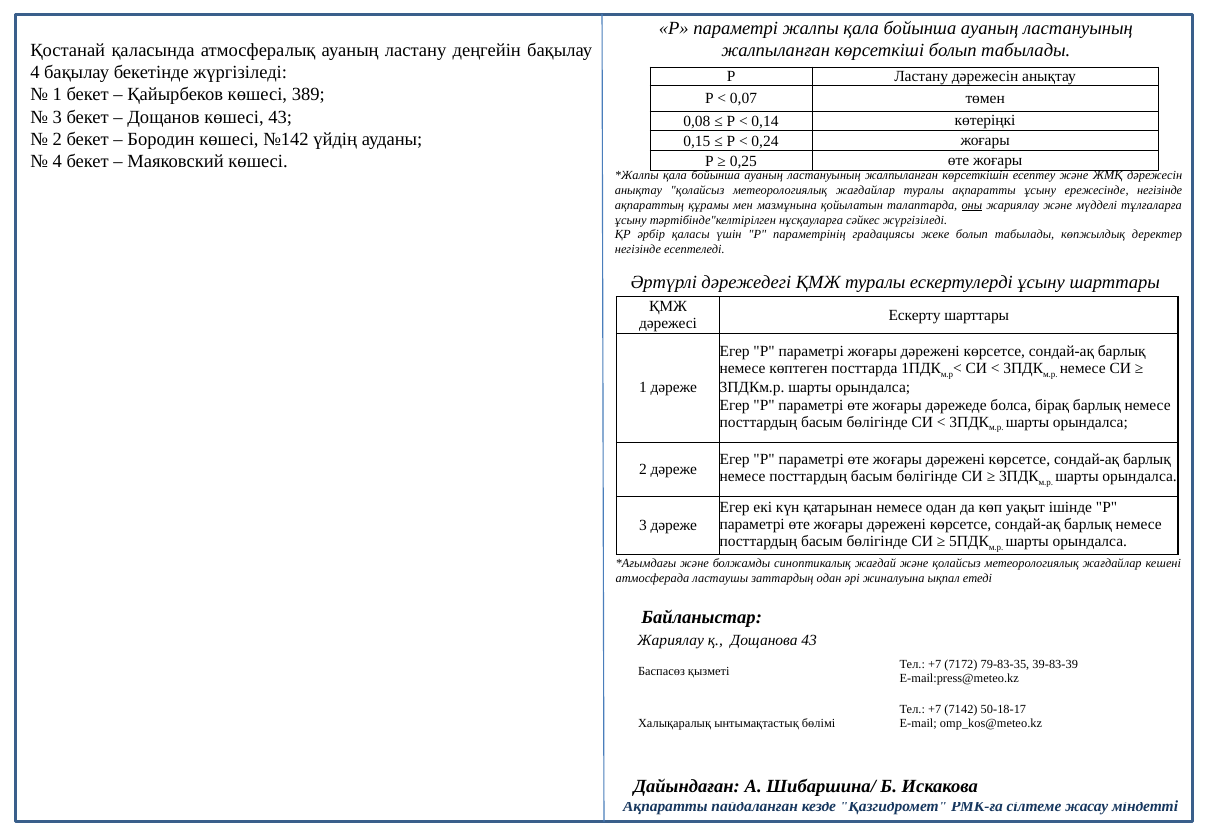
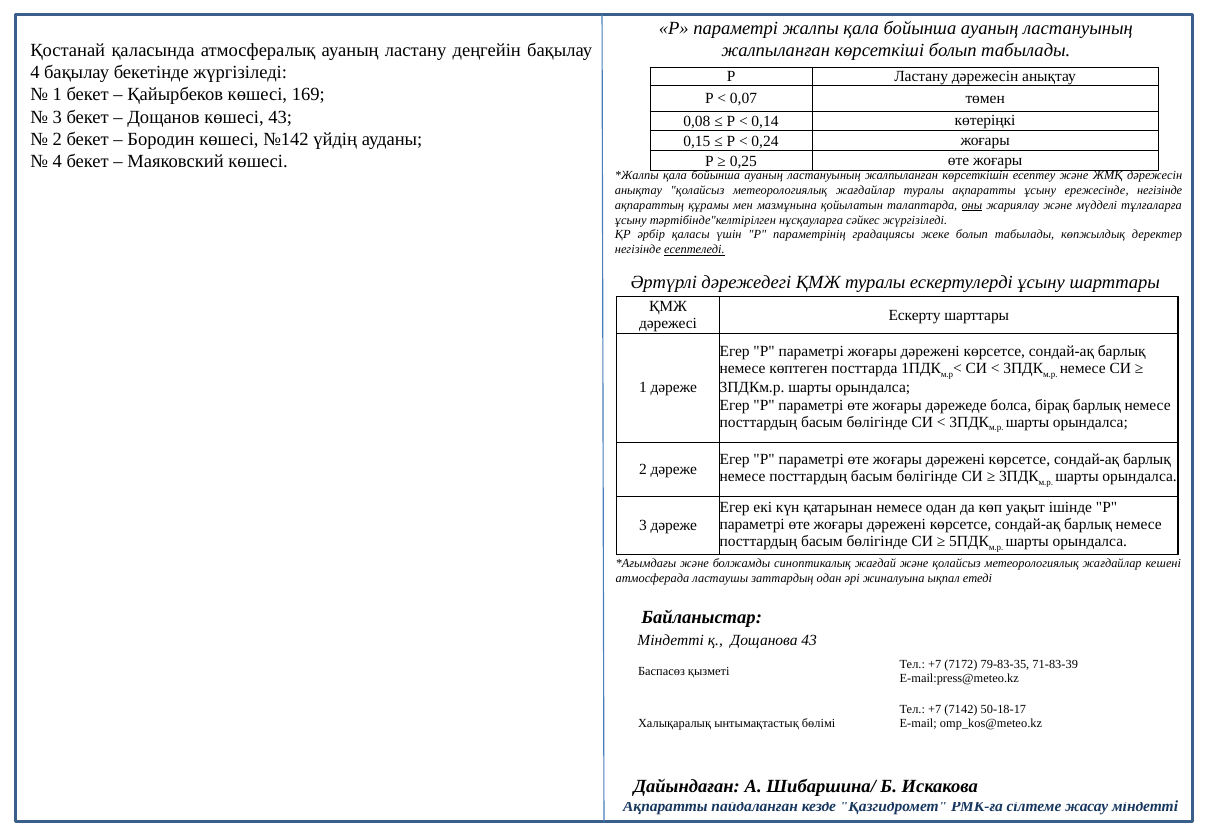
389: 389 -> 169
есептеледі underline: none -> present
Жариялау at (671, 640): Жариялау -> Міндетті
39-83-39: 39-83-39 -> 71-83-39
